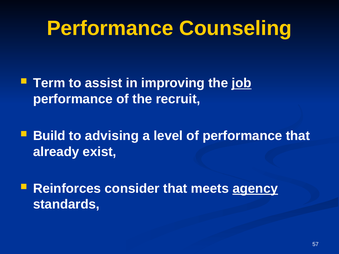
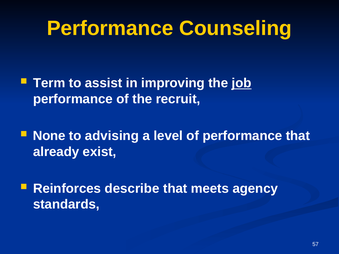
Build: Build -> None
consider: consider -> describe
agency underline: present -> none
